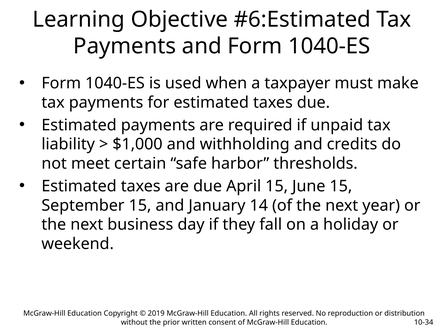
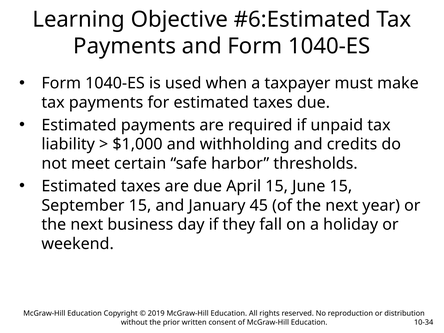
14: 14 -> 45
